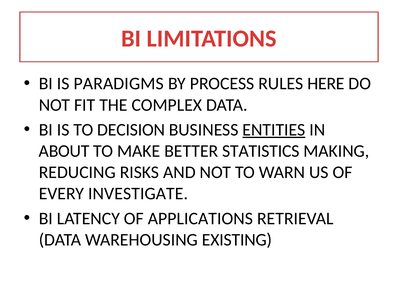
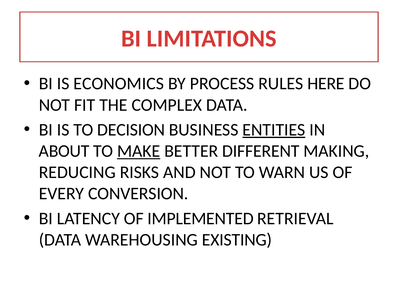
PARADIGMS: PARADIGMS -> ECONOMICS
MAKE underline: none -> present
STATISTICS: STATISTICS -> DIFFERENT
INVESTIGATE: INVESTIGATE -> CONVERSION
APPLICATIONS: APPLICATIONS -> IMPLEMENTED
